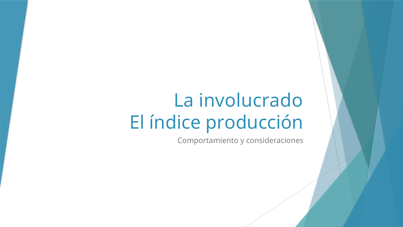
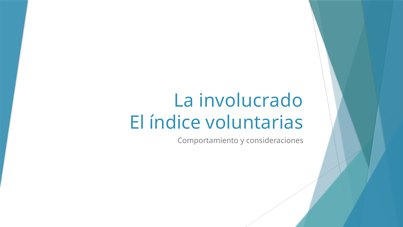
producción: producción -> voluntarias
